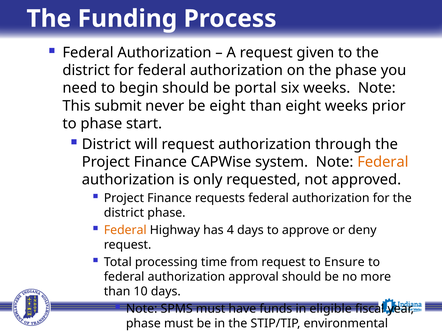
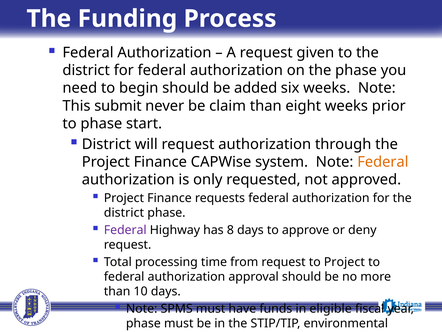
portal: portal -> added
be eight: eight -> claim
Federal at (125, 230) colour: orange -> purple
4: 4 -> 8
to Ensure: Ensure -> Project
